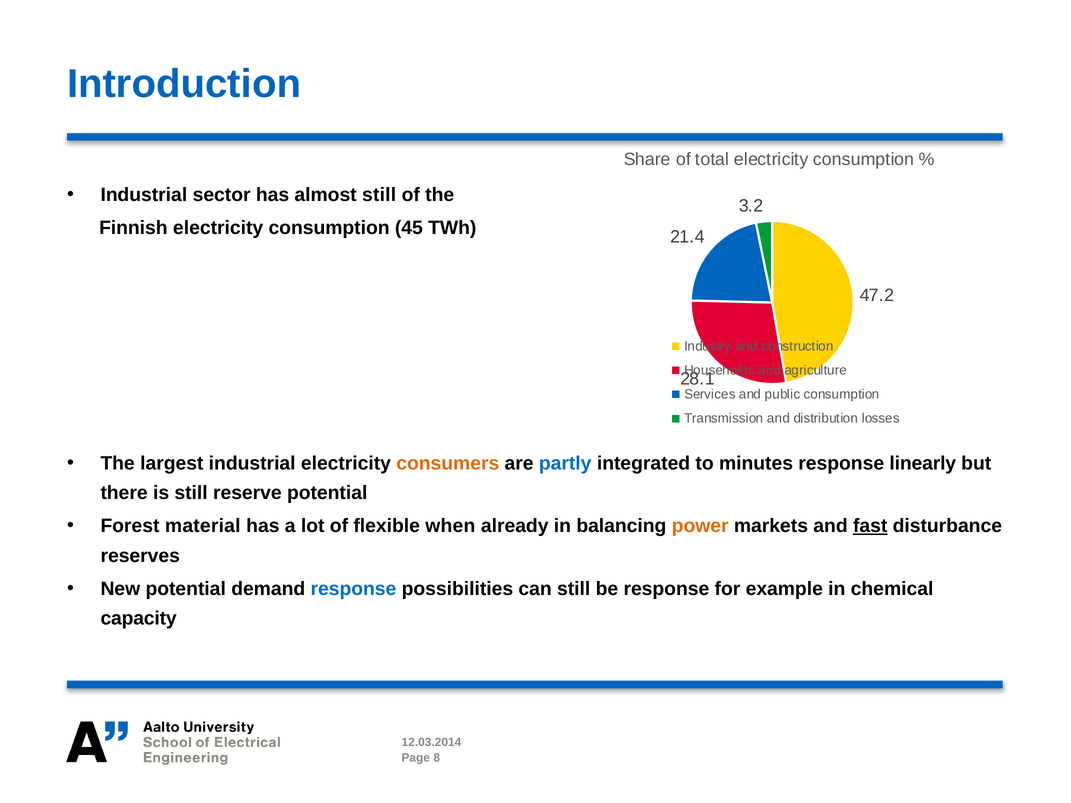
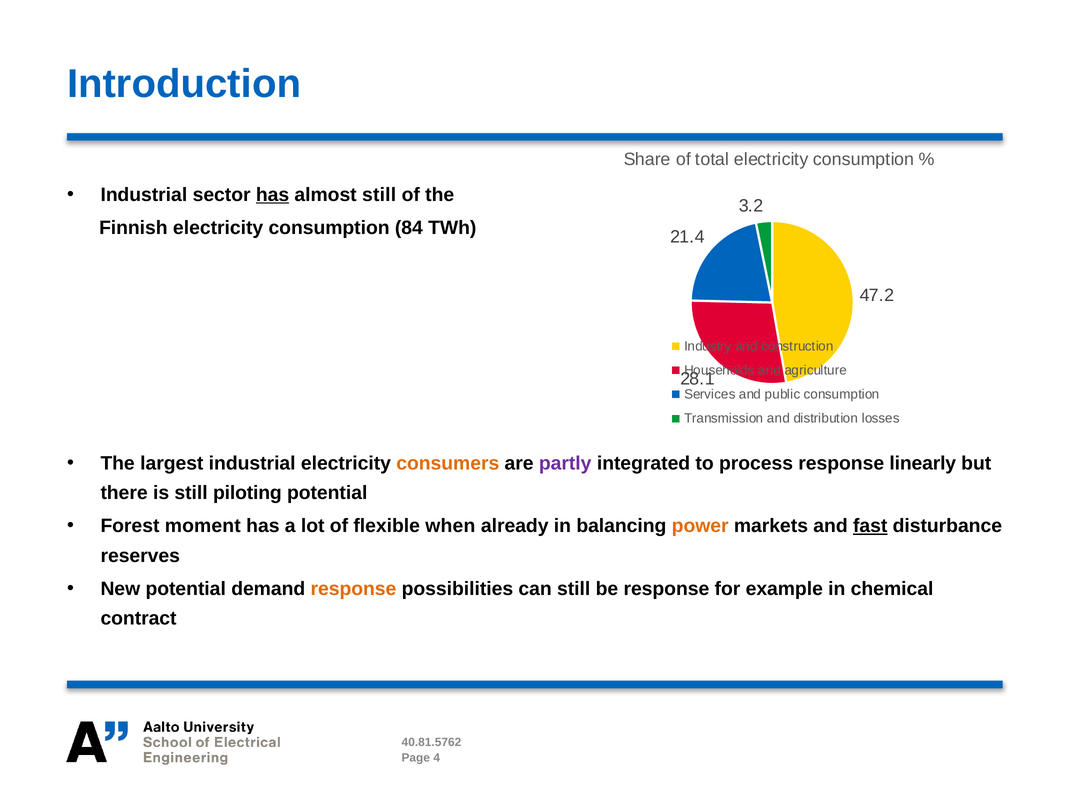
has at (273, 195) underline: none -> present
45: 45 -> 84
partly colour: blue -> purple
minutes: minutes -> process
reserve: reserve -> piloting
material: material -> moment
response at (353, 589) colour: blue -> orange
capacity: capacity -> contract
12.03.2014: 12.03.2014 -> 40.81.5762
8: 8 -> 4
